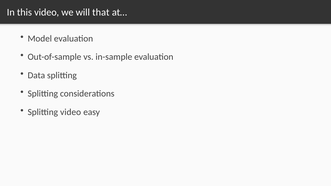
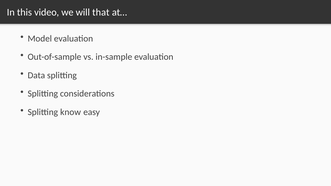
Splitting video: video -> know
